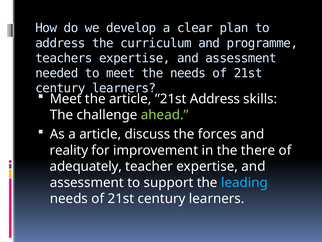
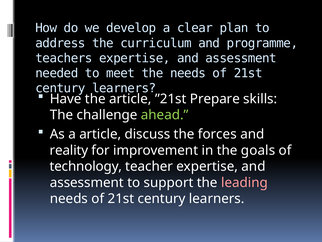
Meet at (66, 99): Meet -> Have
”21st Address: Address -> Prepare
there: there -> goals
adequately: adequately -> technology
leading colour: light blue -> pink
